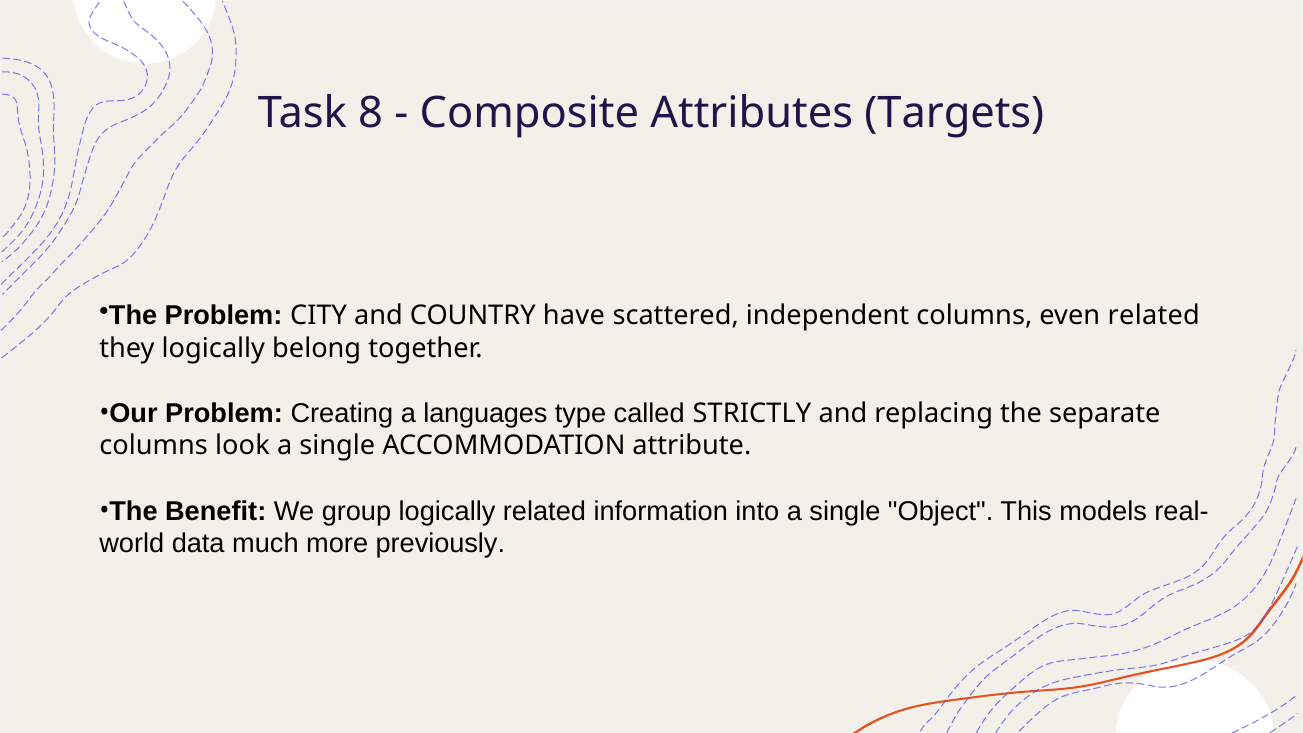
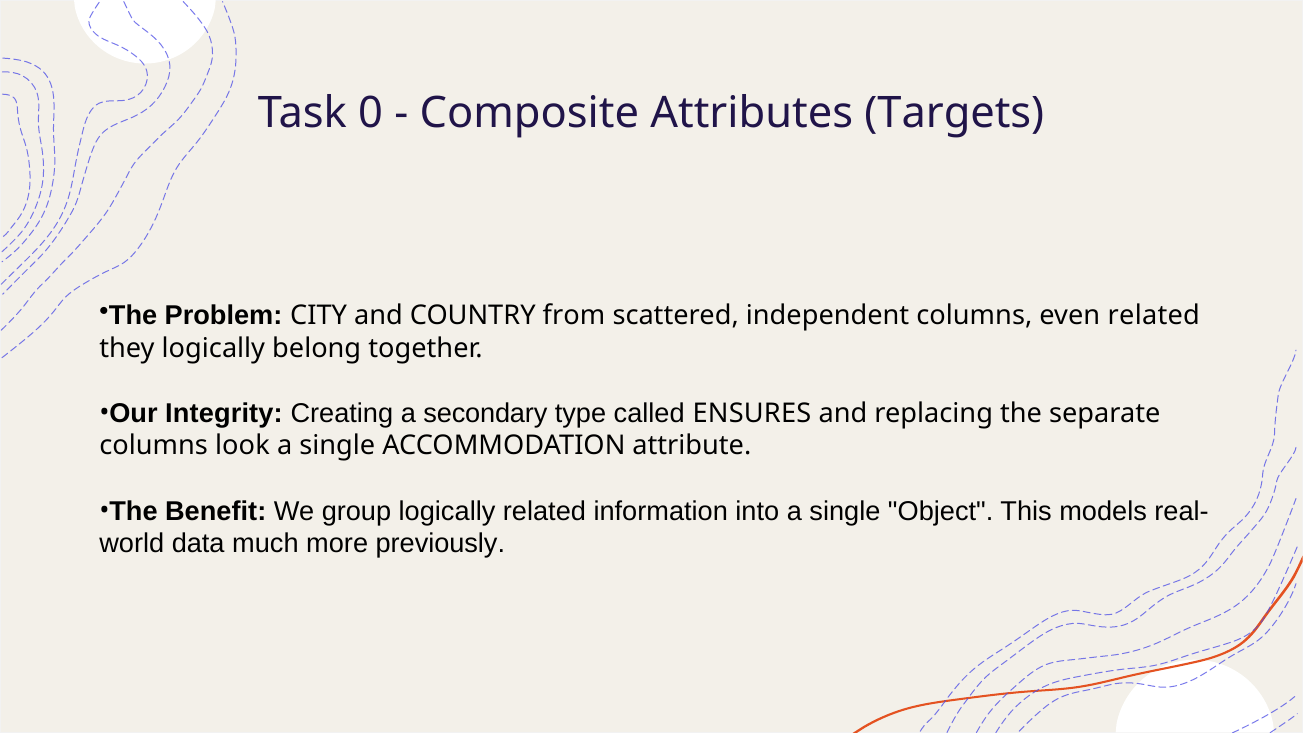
8: 8 -> 0
have: have -> from
Our Problem: Problem -> Integrity
languages: languages -> secondary
STRICTLY: STRICTLY -> ENSURES
